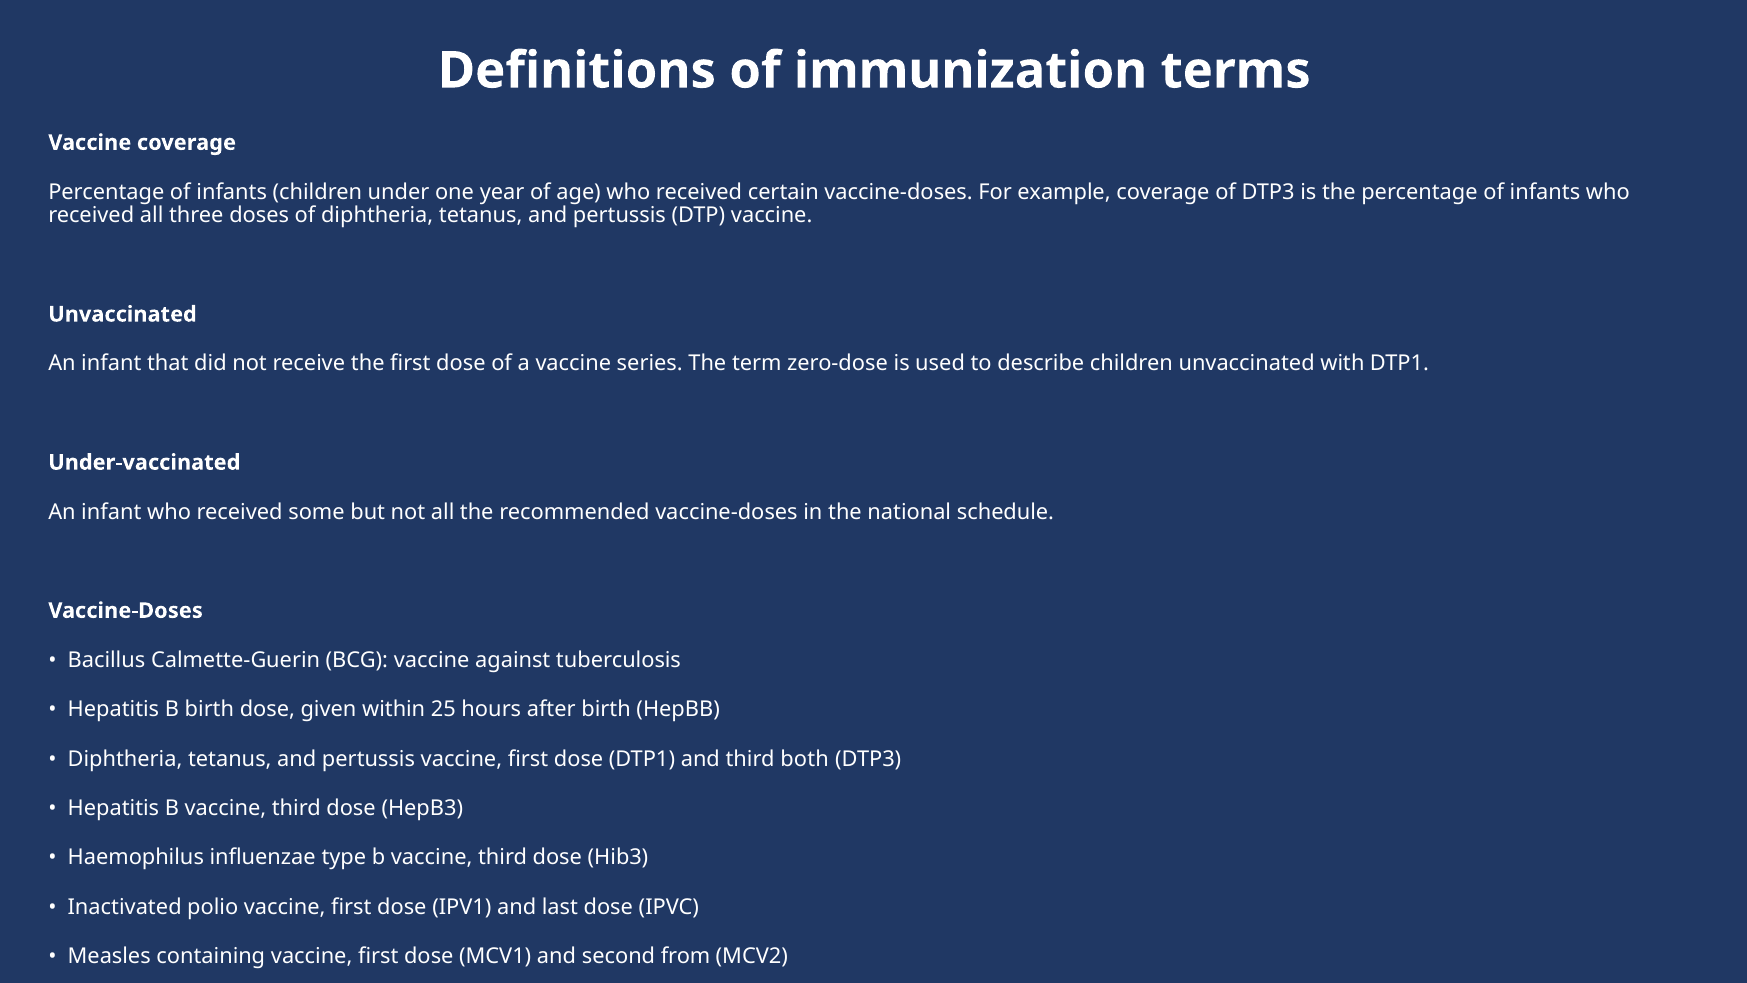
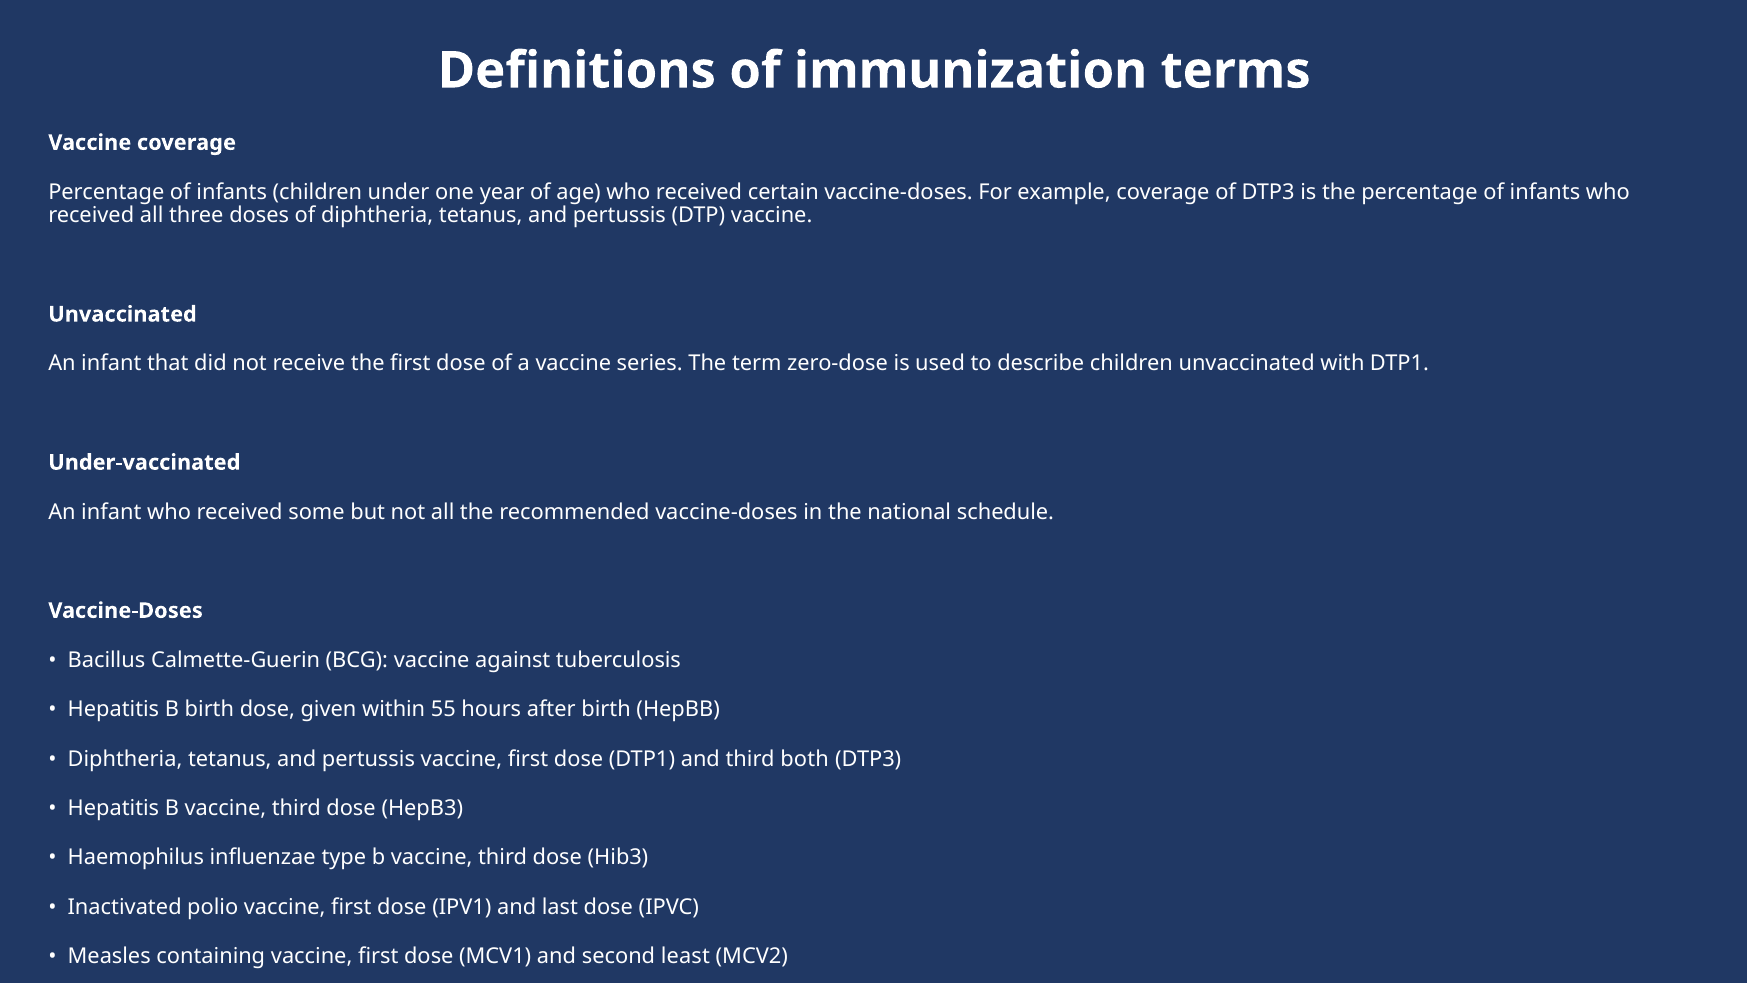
25: 25 -> 55
second from: from -> least
